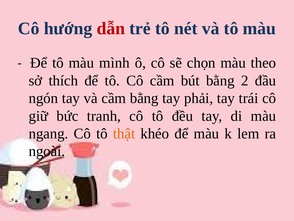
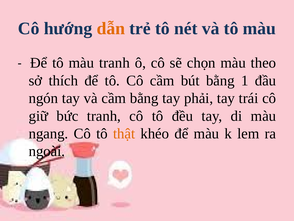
dẫn colour: red -> orange
màu mình: mình -> tranh
2: 2 -> 1
